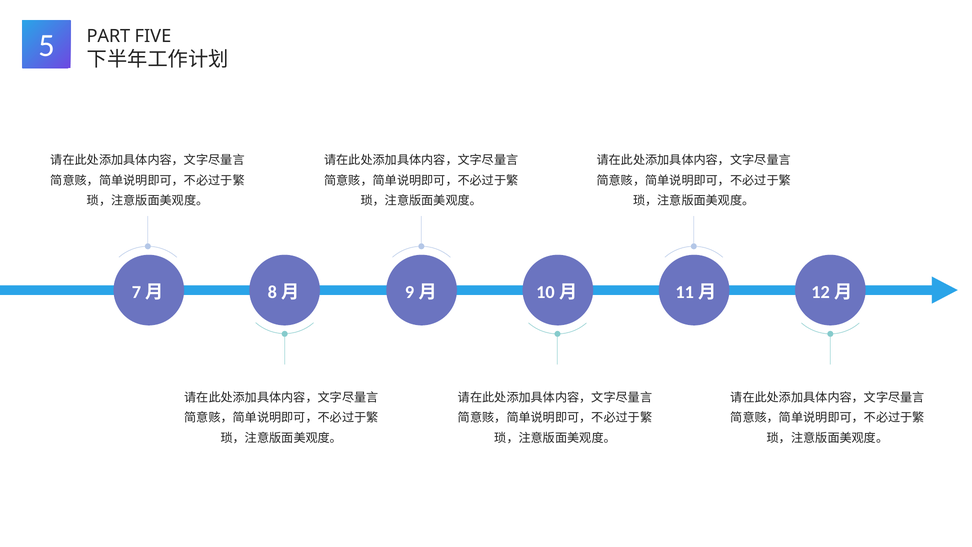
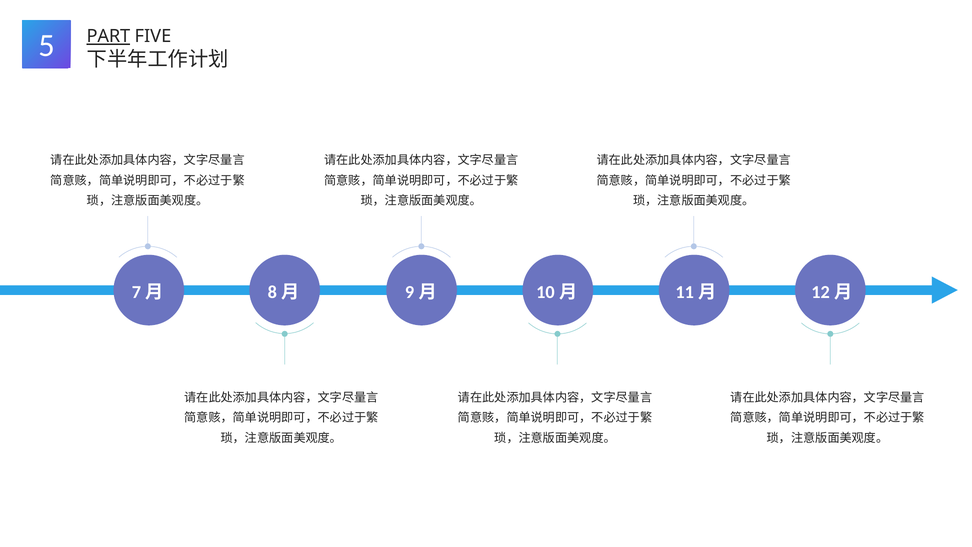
PART underline: none -> present
